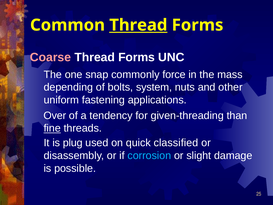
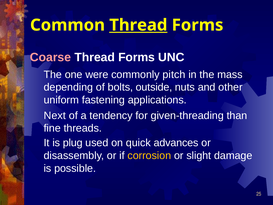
snap: snap -> were
force: force -> pitch
system: system -> outside
Over: Over -> Next
fine underline: present -> none
classified: classified -> advances
corrosion colour: light blue -> yellow
